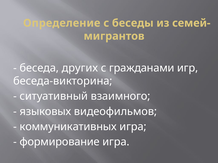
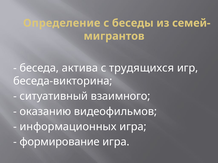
других: других -> актива
гражданами: гражданами -> трудящихся
языковых: языковых -> оказанию
коммуникативных: коммуникативных -> информационных
